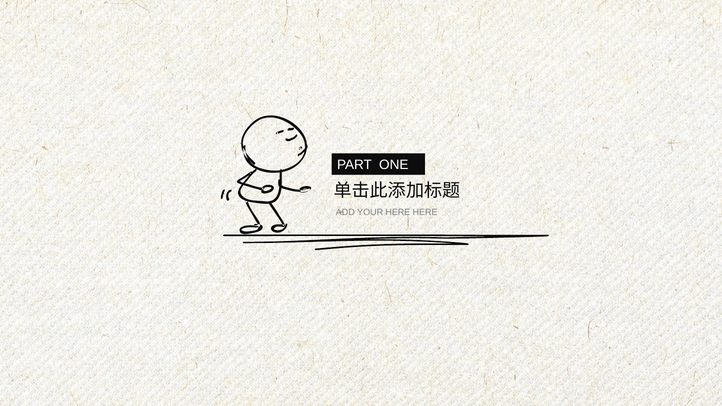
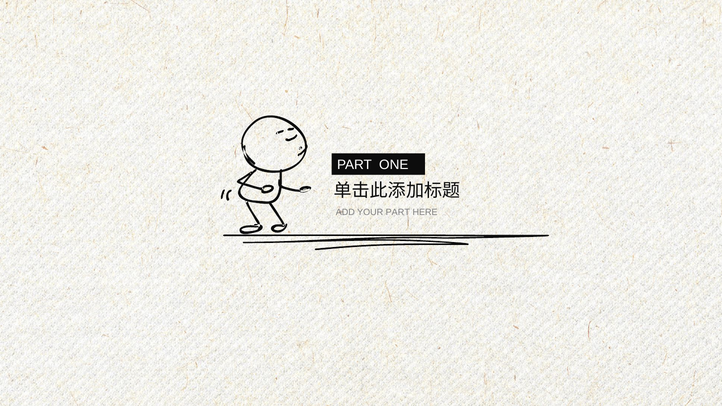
YOUR HERE: HERE -> PART
